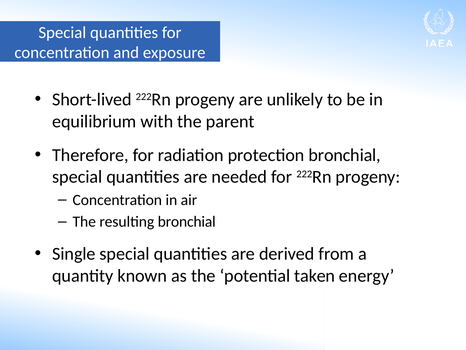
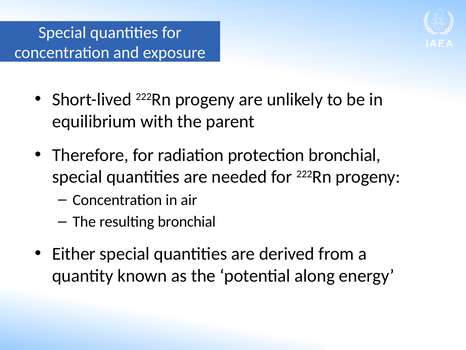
Single: Single -> Either
taken: taken -> along
